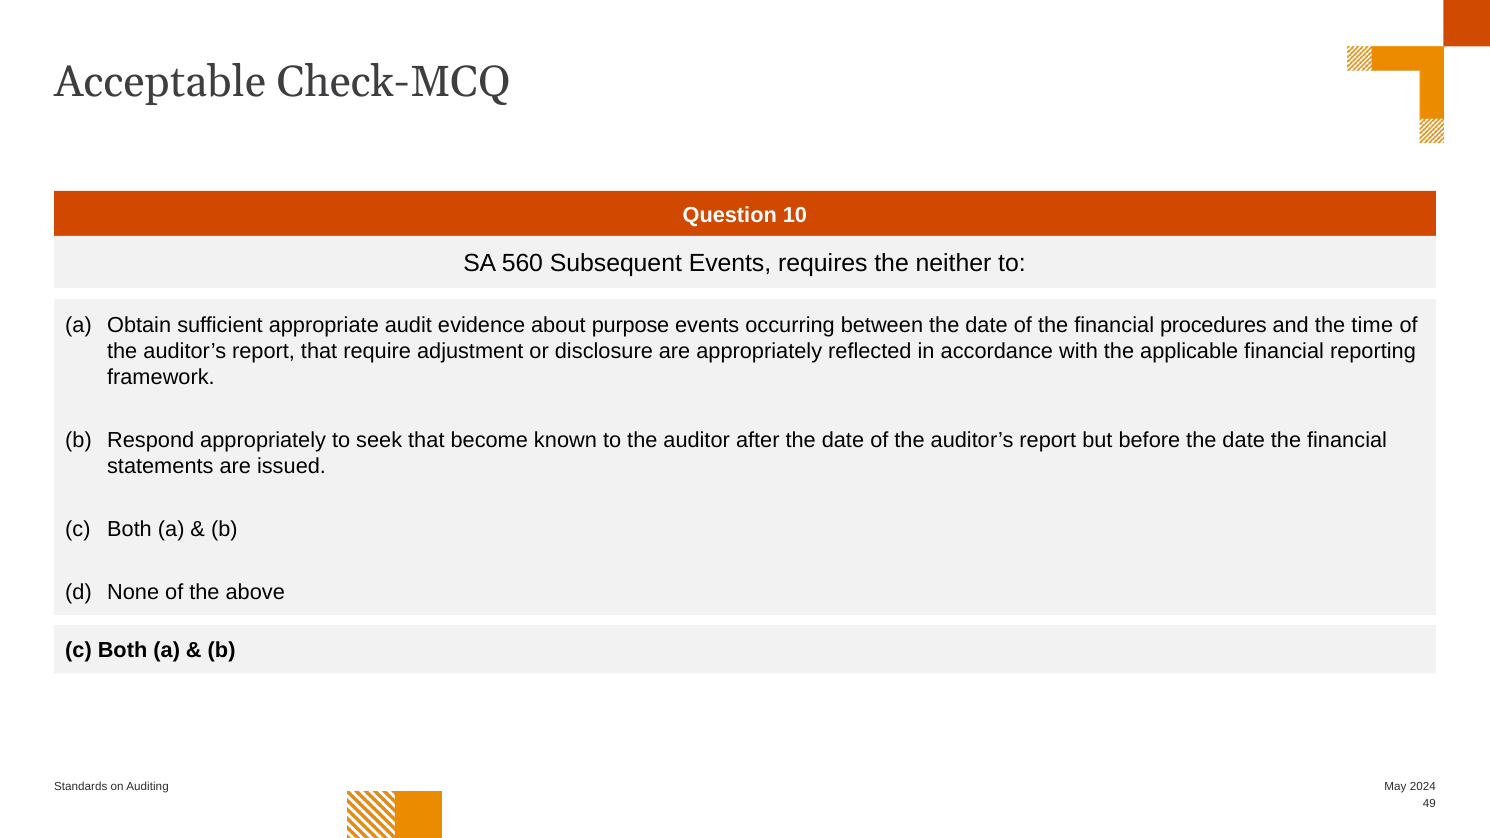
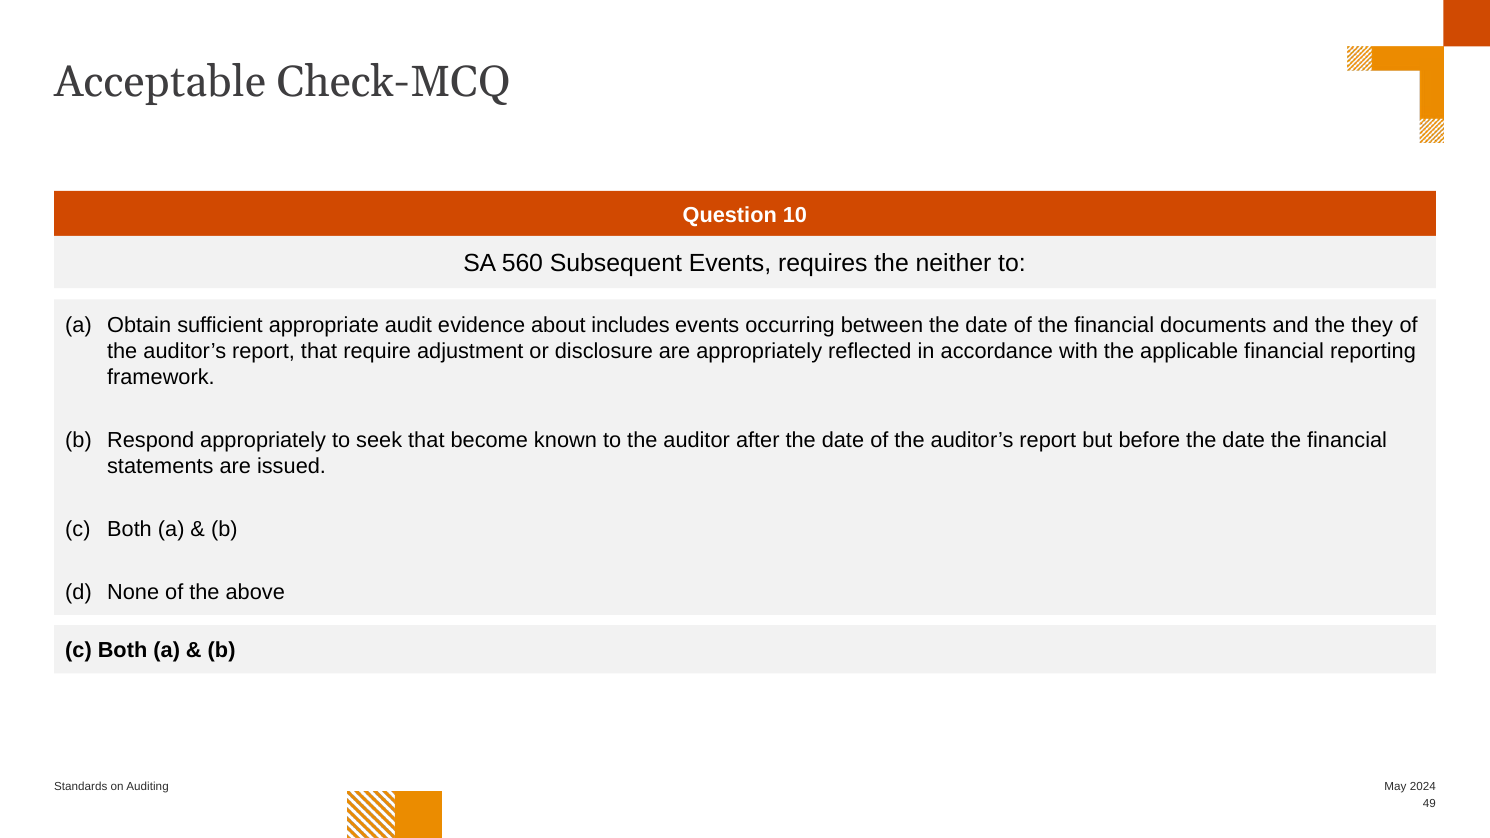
purpose: purpose -> includes
procedures: procedures -> documents
time: time -> they
